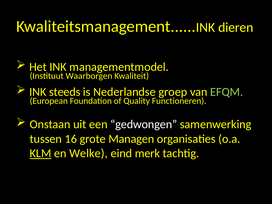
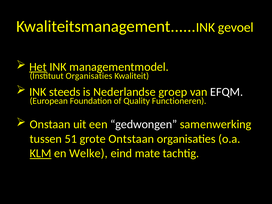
dieren: dieren -> gevoel
Het underline: none -> present
Instituut Waarborgen: Waarborgen -> Organisaties
EFQM colour: light green -> white
16: 16 -> 51
Managen: Managen -> Ontstaan
merk: merk -> mate
